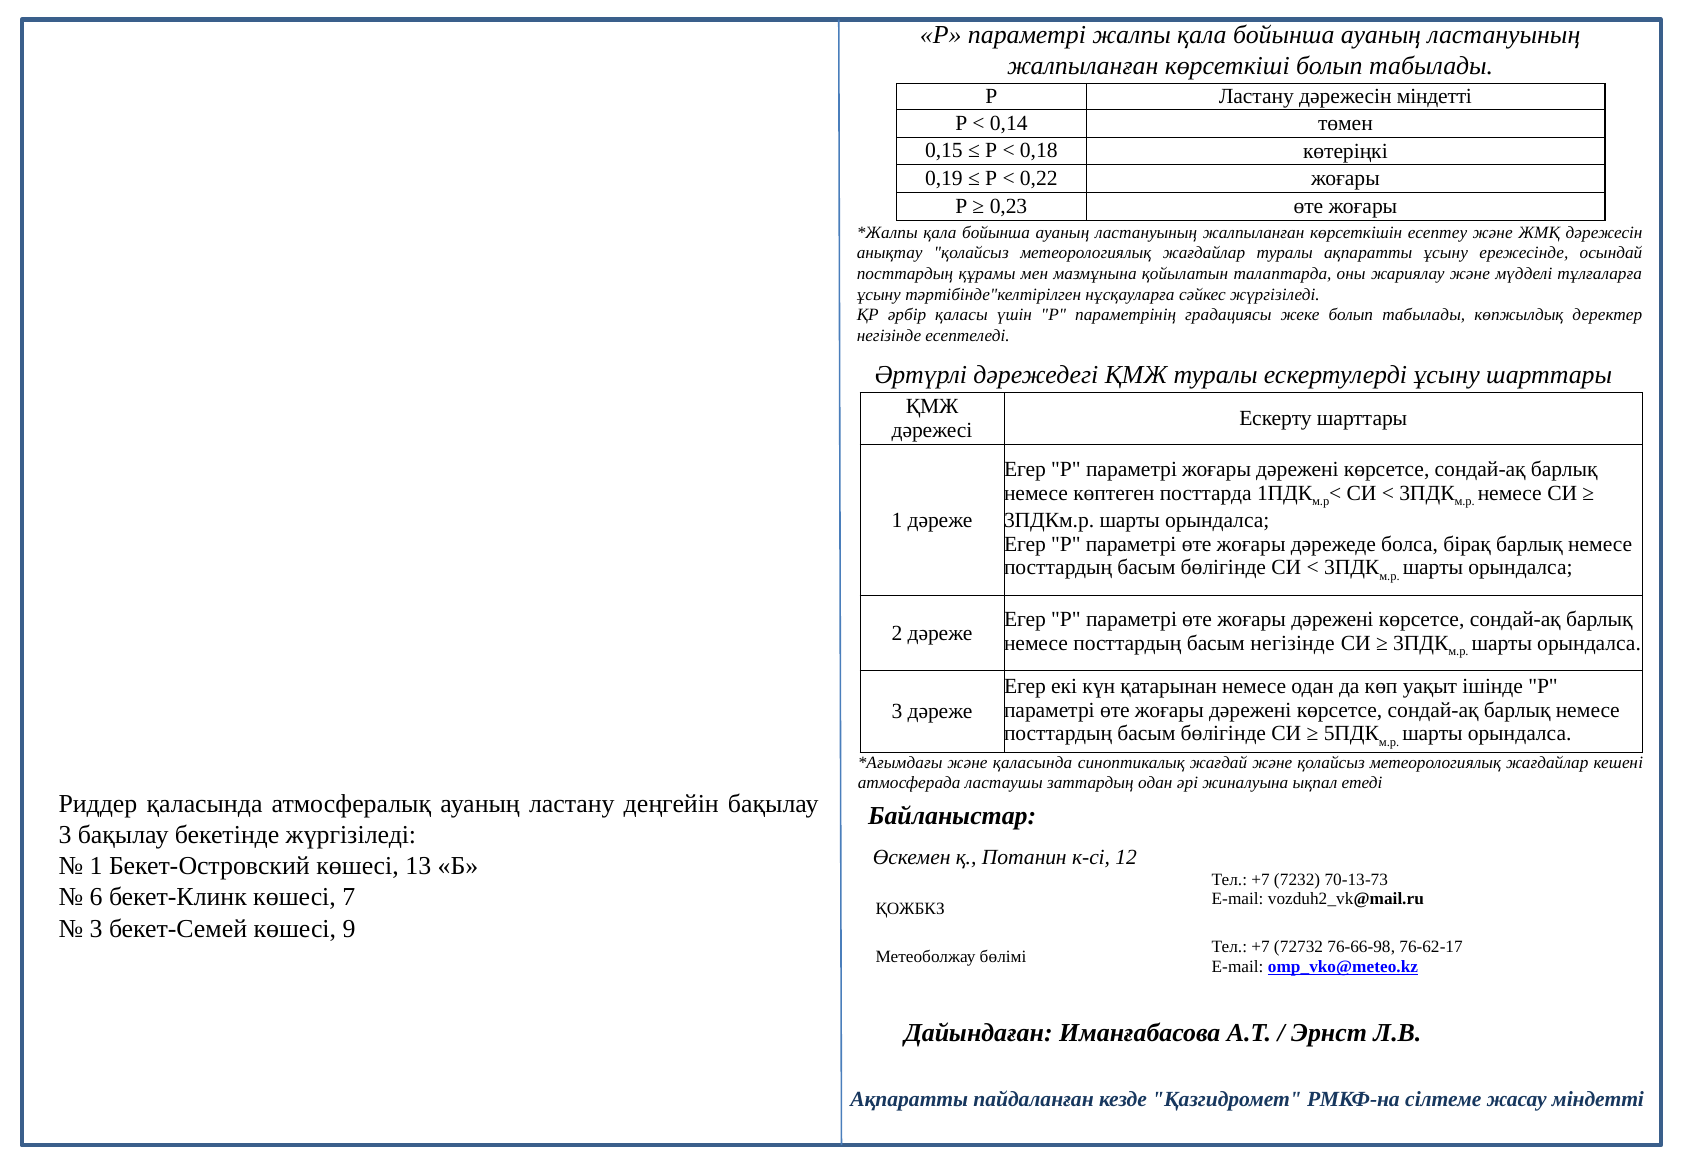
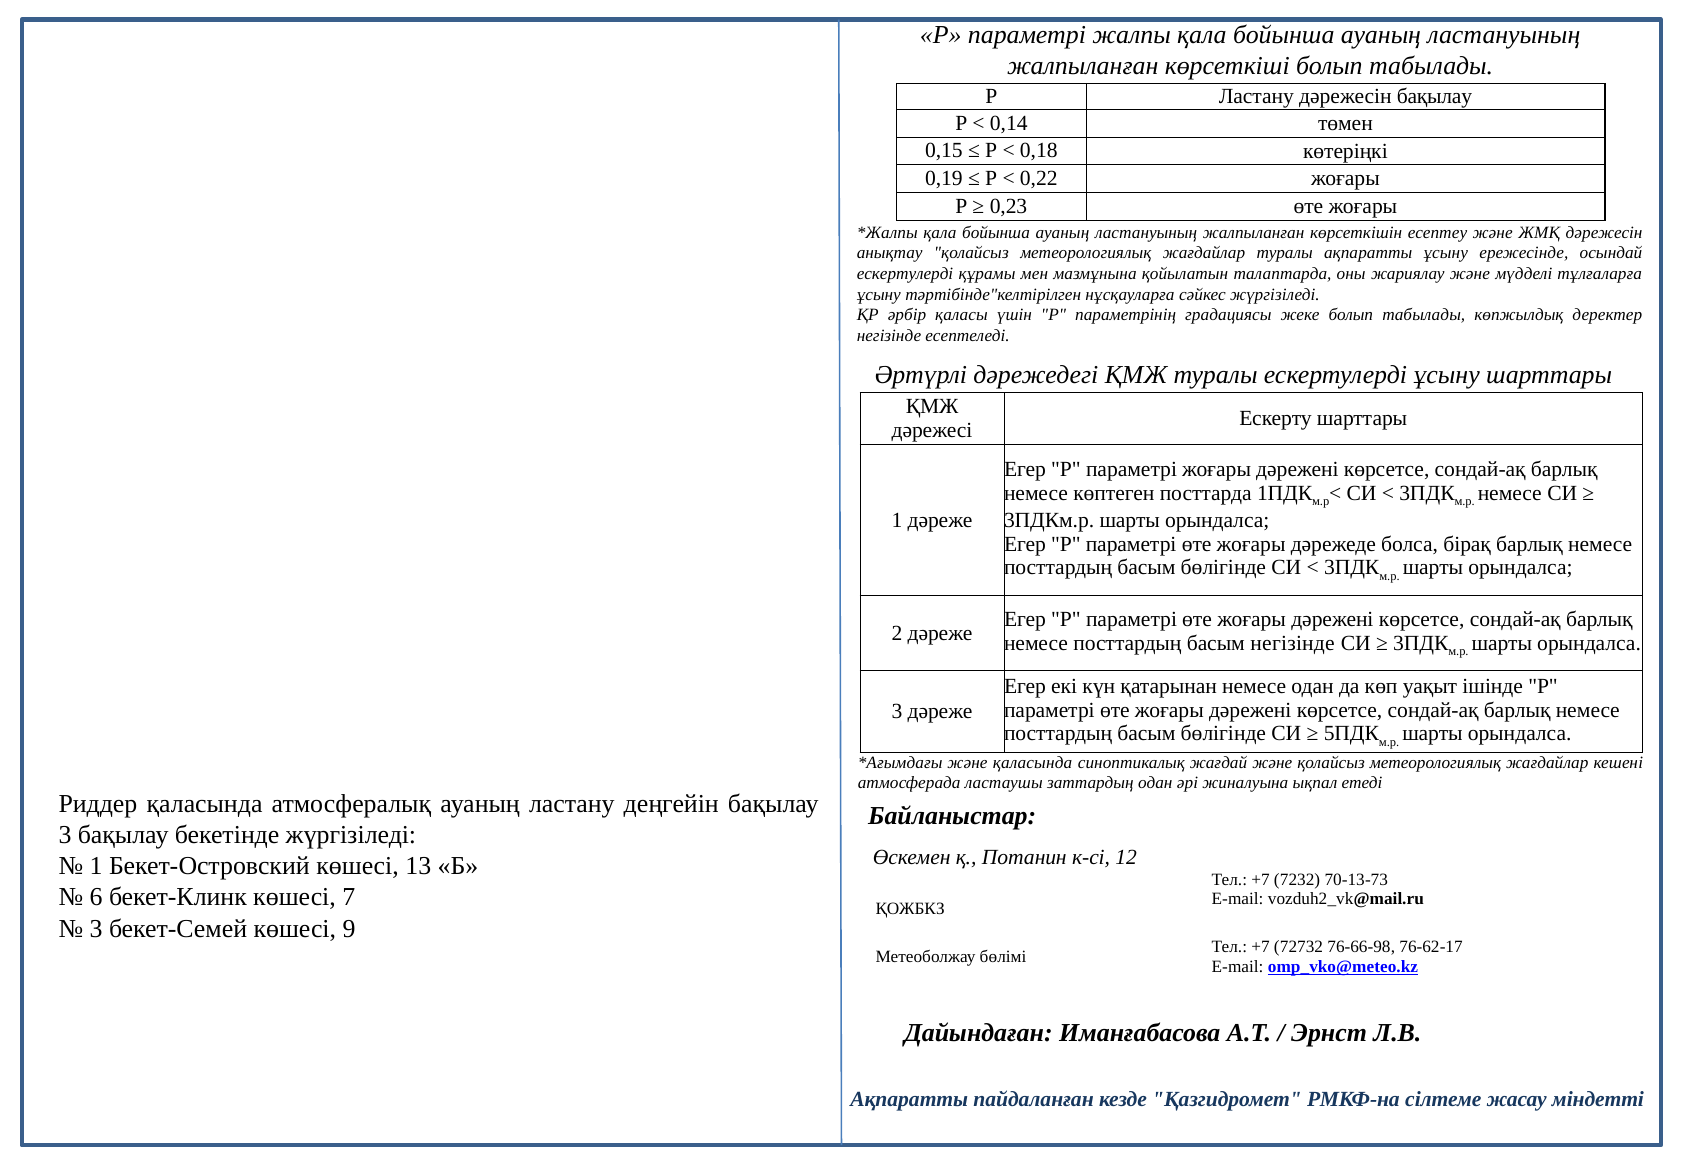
дәрежесін міндетті: міндетті -> бақылау
посттардың at (905, 274): посттардың -> ескертулерді
